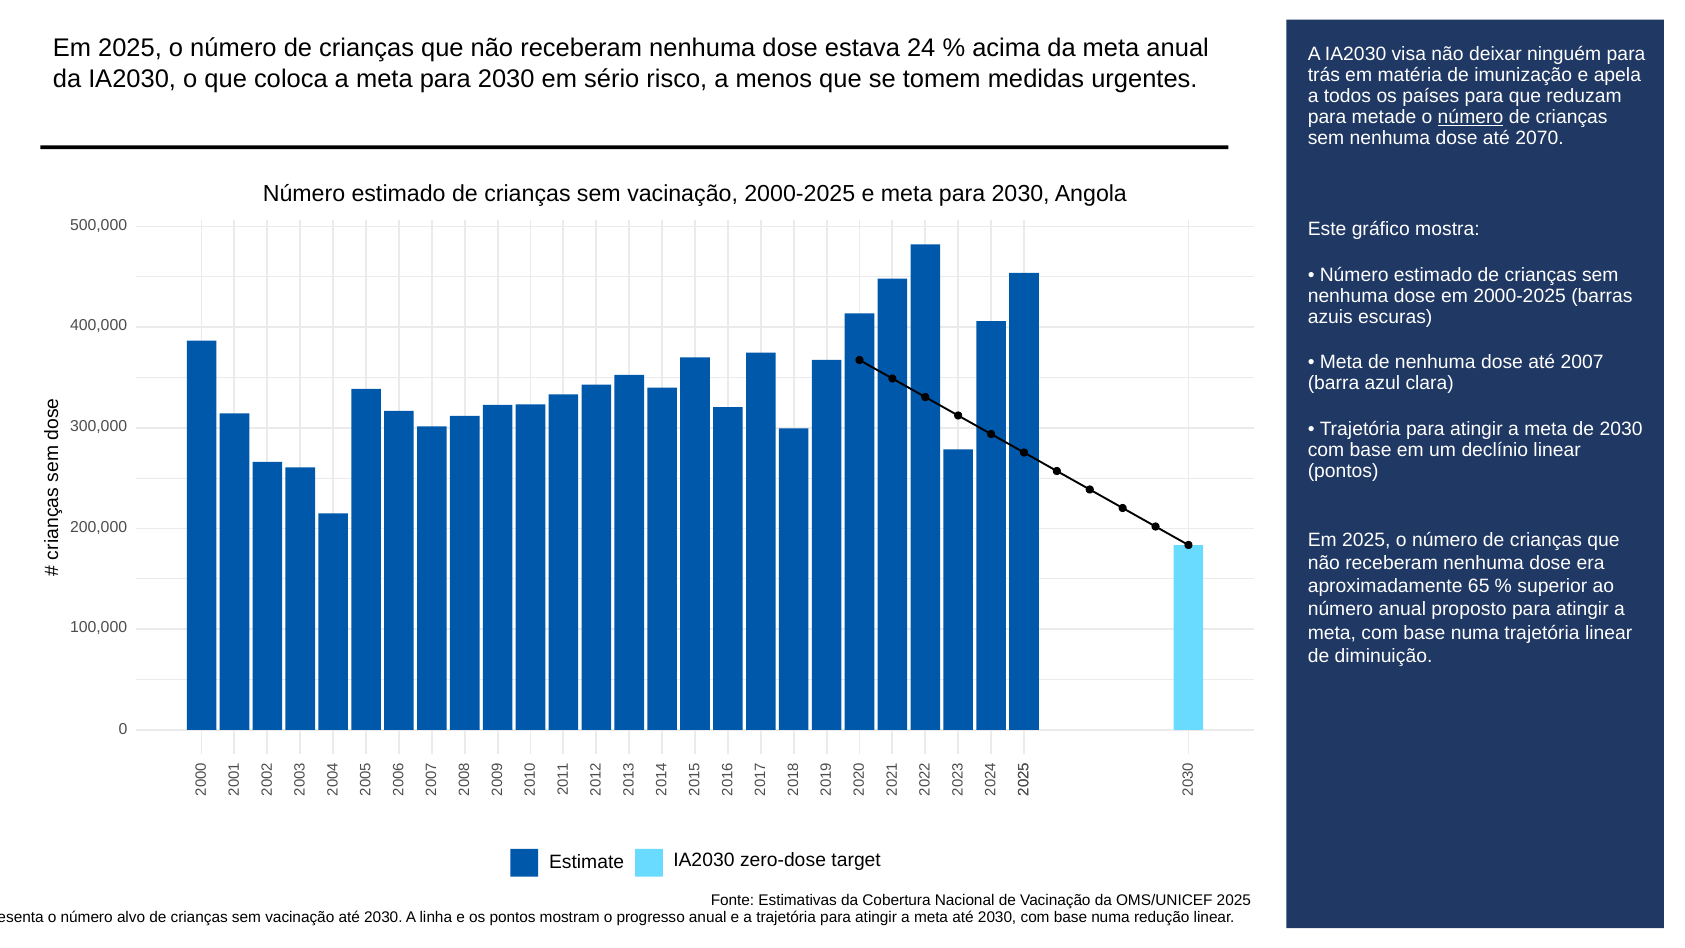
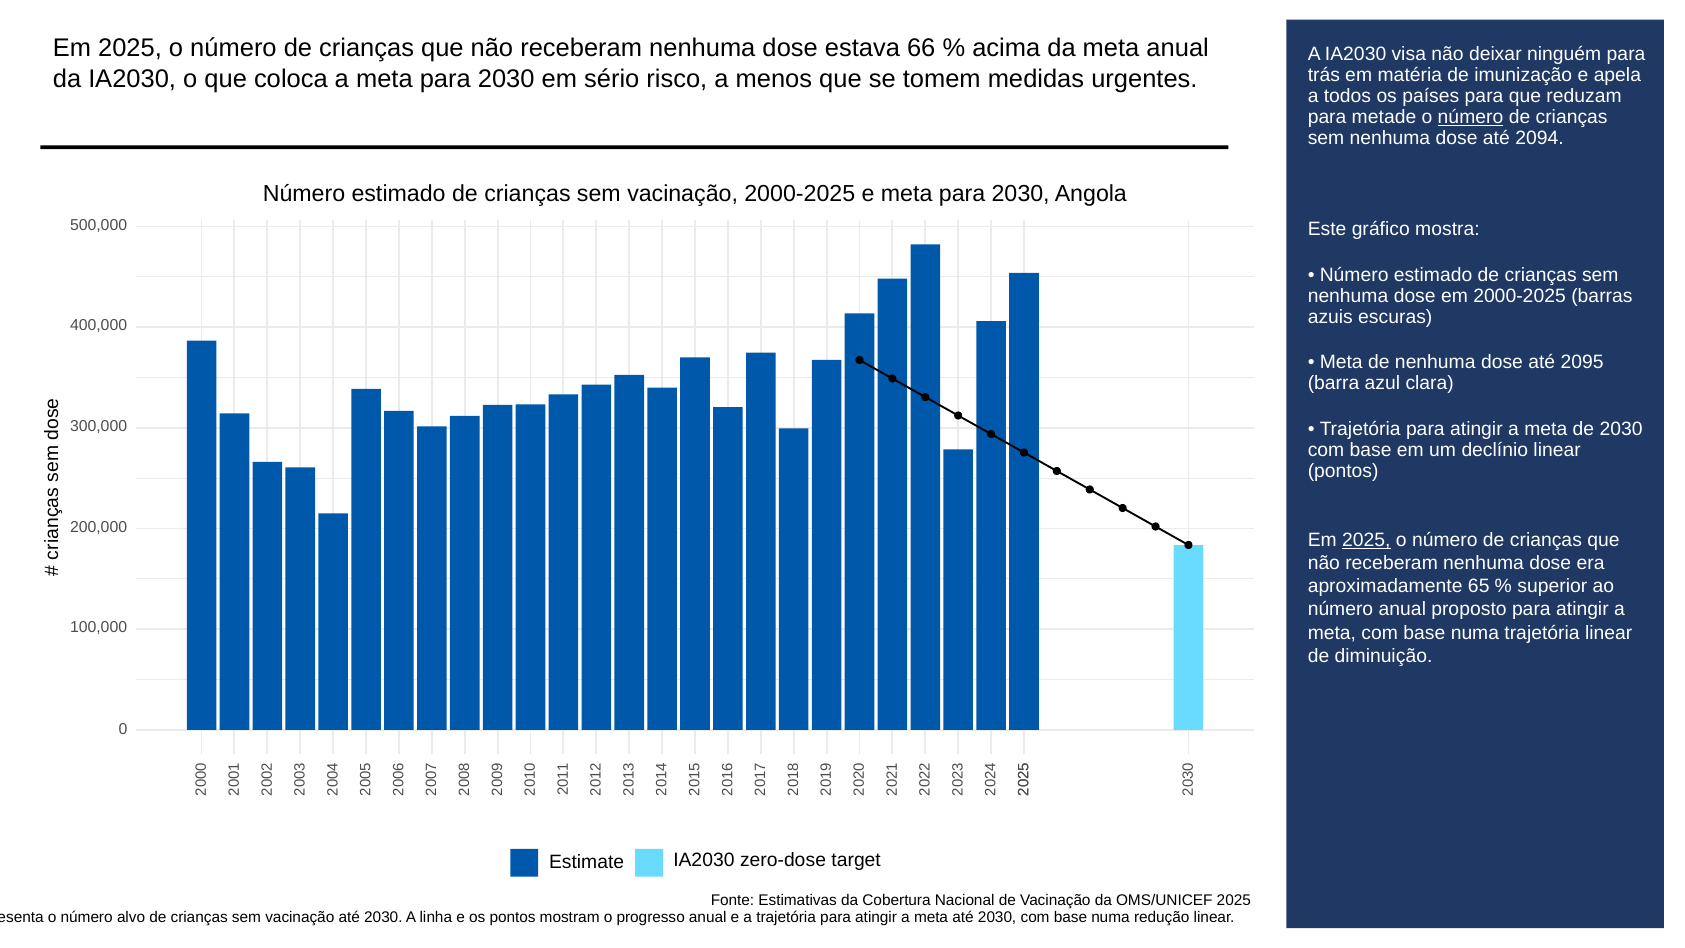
24: 24 -> 66
2070: 2070 -> 2094
2007: 2007 -> 2095
2025 at (1366, 540) underline: none -> present
